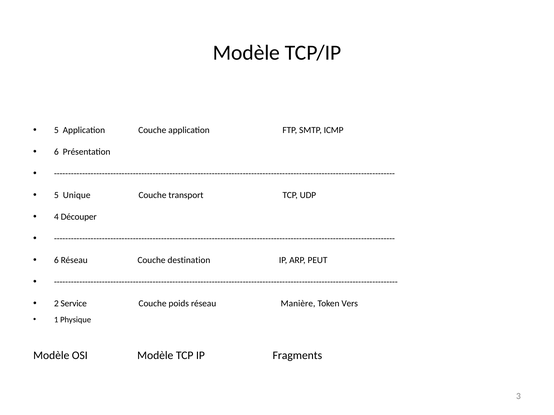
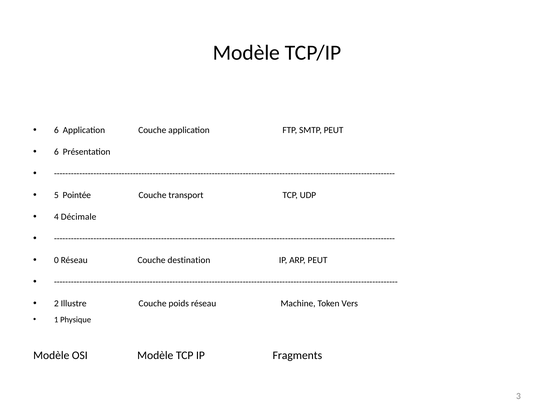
5 at (56, 130): 5 -> 6
SMTP ICMP: ICMP -> PEUT
Unique: Unique -> Pointée
Découper: Découper -> Décimale
6 at (56, 261): 6 -> 0
Service: Service -> Illustre
Manière: Manière -> Machine
